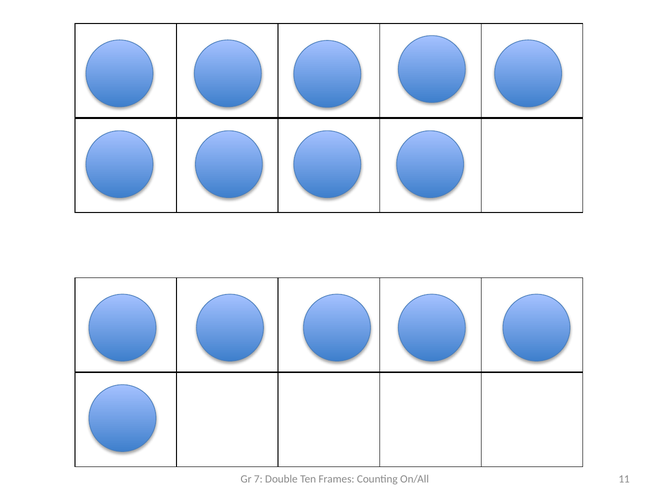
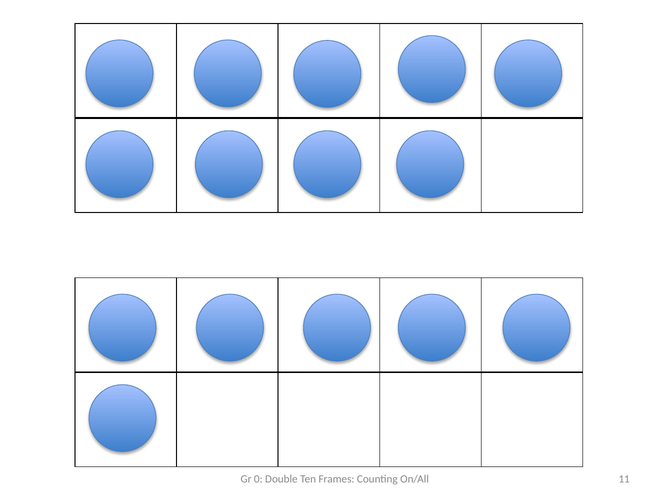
7: 7 -> 0
